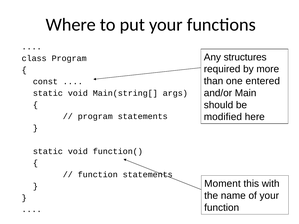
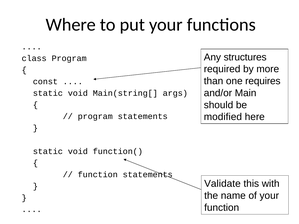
entered: entered -> requires
Moment: Moment -> Validate
